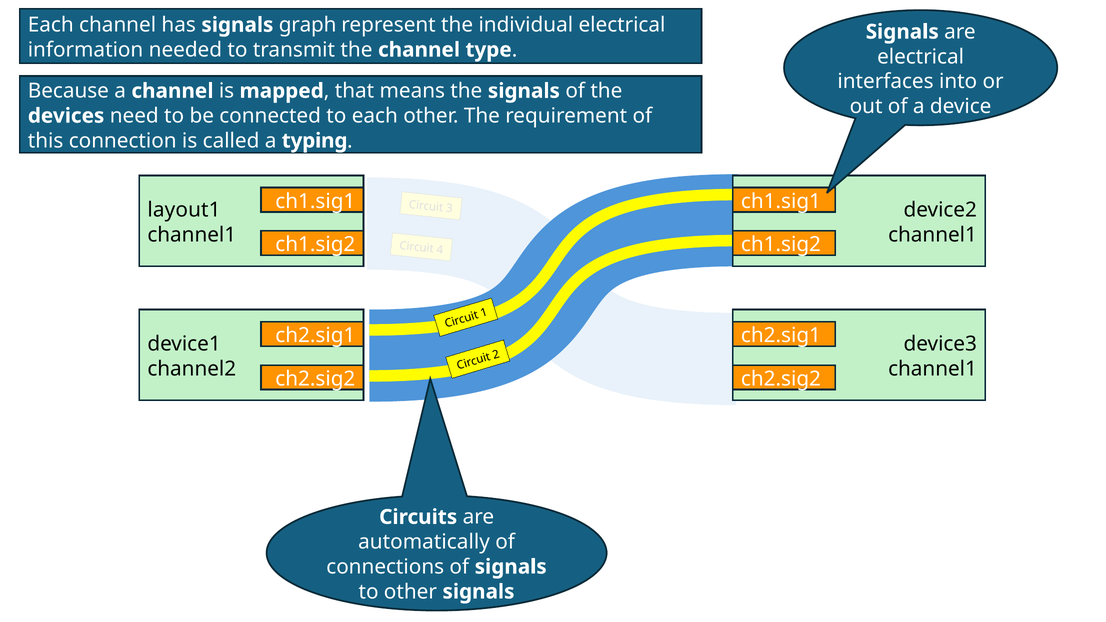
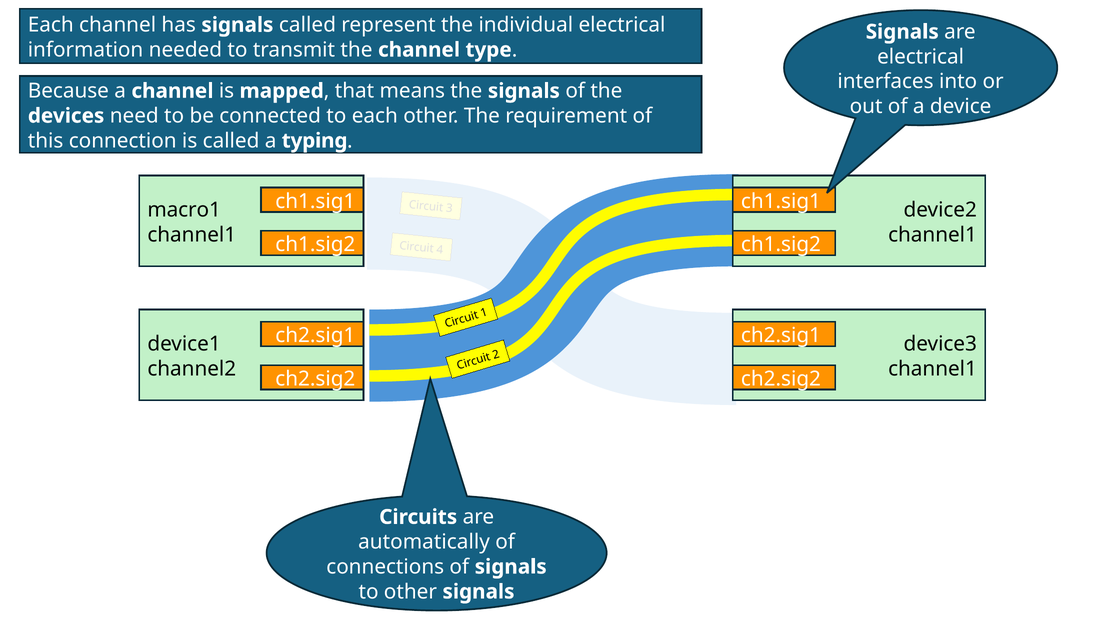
signals graph: graph -> called
layout1: layout1 -> macro1
